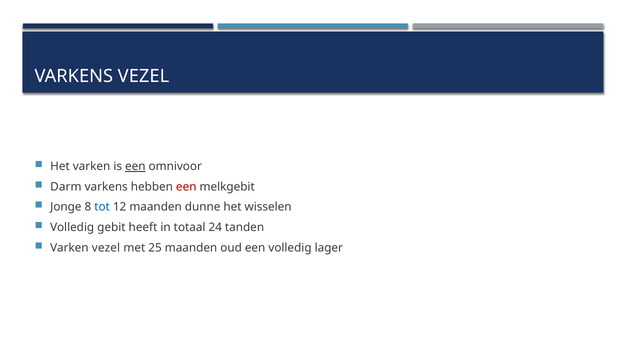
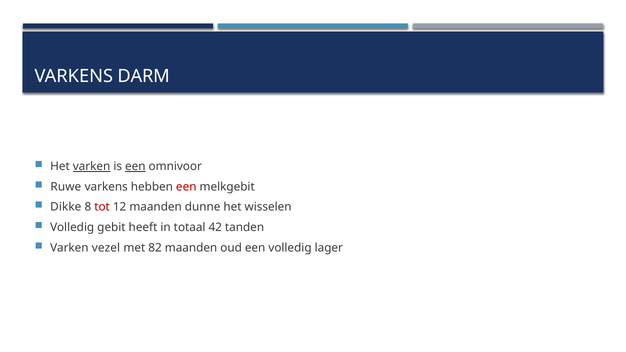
VARKENS VEZEL: VEZEL -> DARM
varken at (92, 166) underline: none -> present
Darm: Darm -> Ruwe
Jonge: Jonge -> Dikke
tot colour: blue -> red
24: 24 -> 42
25: 25 -> 82
